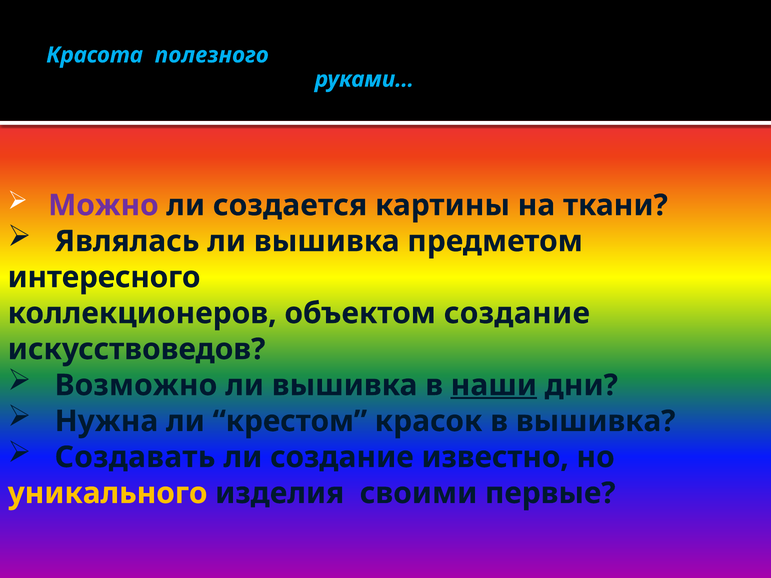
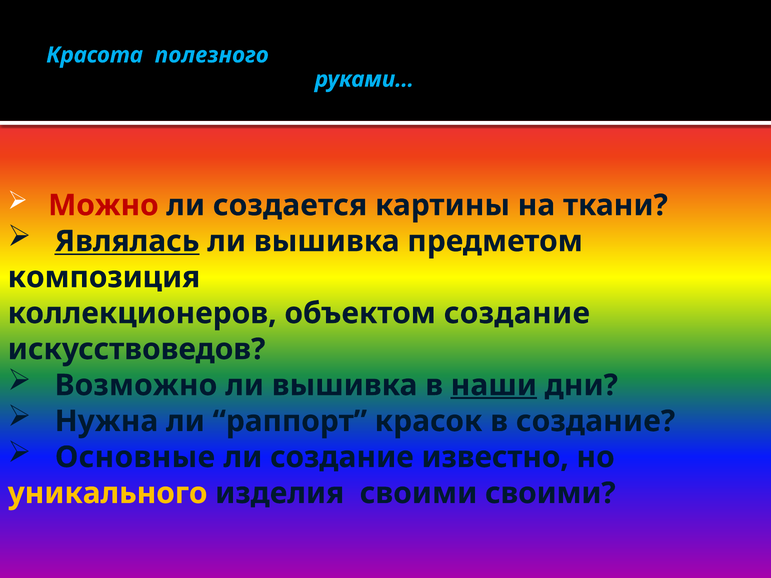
Можно colour: purple -> red
Являлась underline: none -> present
интересного: интересного -> композиция
крестом: крестом -> раппорт
в вышивка: вышивка -> создание
Создавать: Создавать -> Основные
своими первые: первые -> своими
